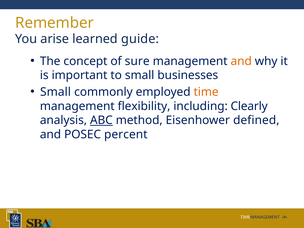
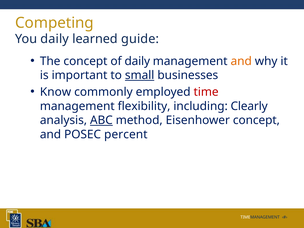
Remember: Remember -> Competing
You arise: arise -> daily
of sure: sure -> daily
small at (140, 75) underline: none -> present
Small at (55, 92): Small -> Know
time colour: orange -> red
Eisenhower defined: defined -> concept
